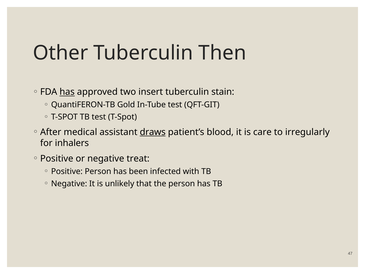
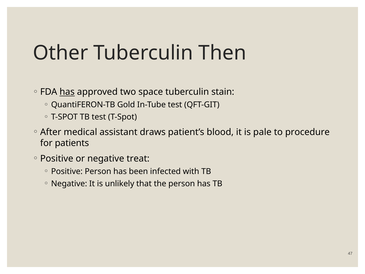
insert: insert -> space
draws underline: present -> none
care: care -> pale
irregularly: irregularly -> procedure
inhalers: inhalers -> patients
